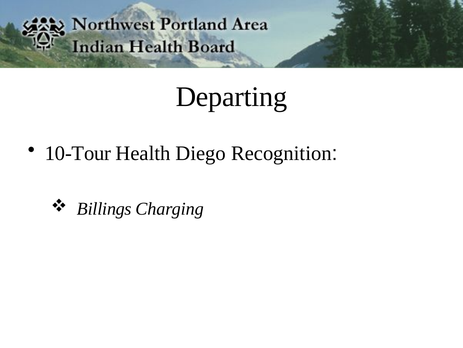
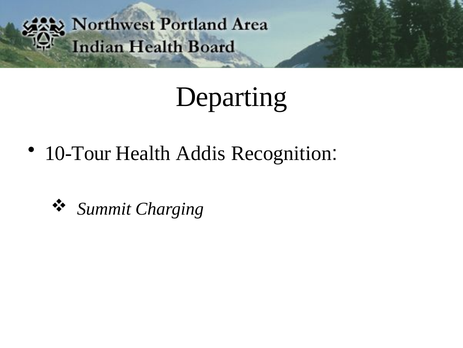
Diego: Diego -> Addis
Billings: Billings -> Summit
